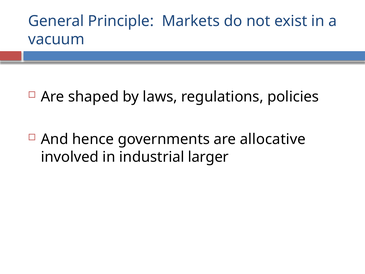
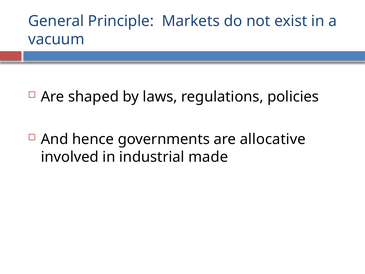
larger: larger -> made
